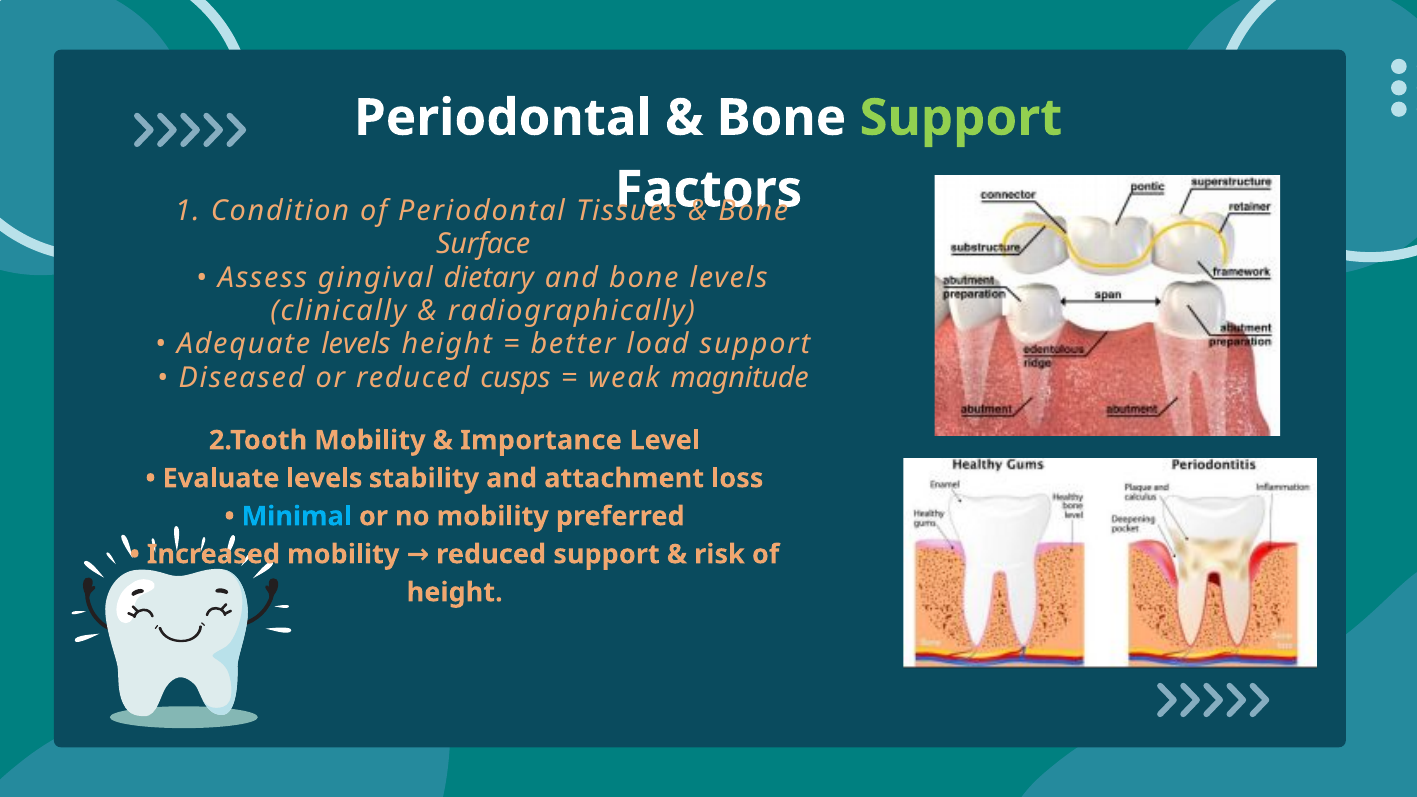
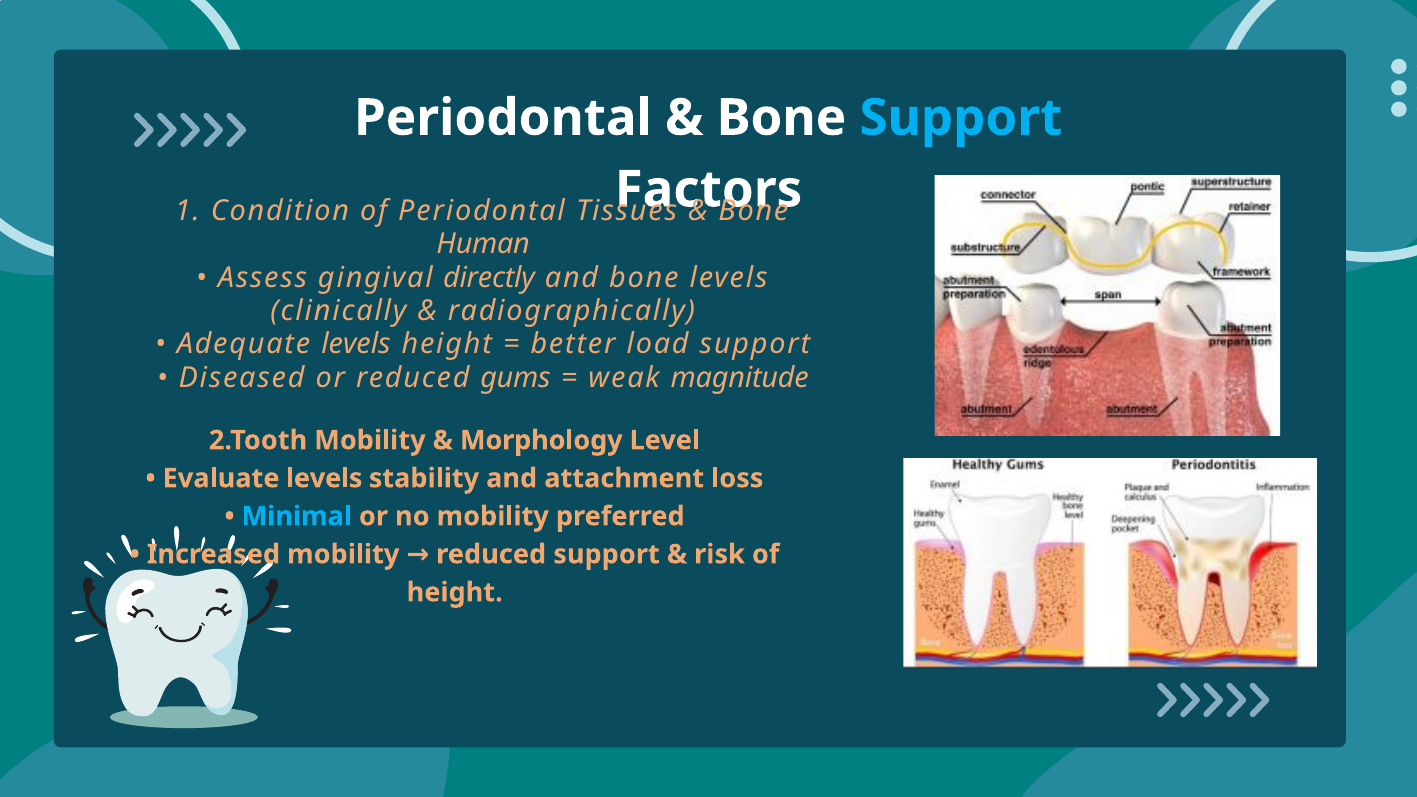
Support at (961, 118) colour: light green -> light blue
Surface: Surface -> Human
dietary: dietary -> directly
cusps: cusps -> gums
Importance: Importance -> Morphology
